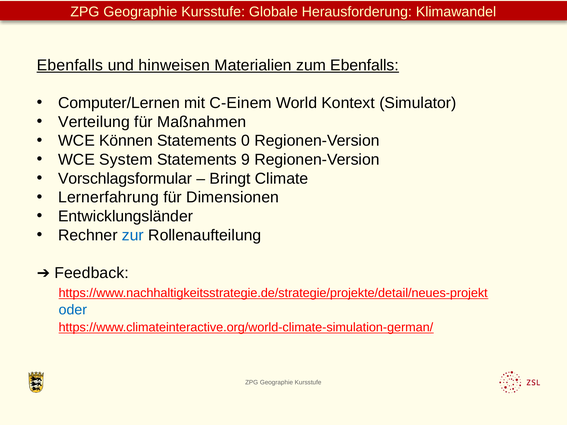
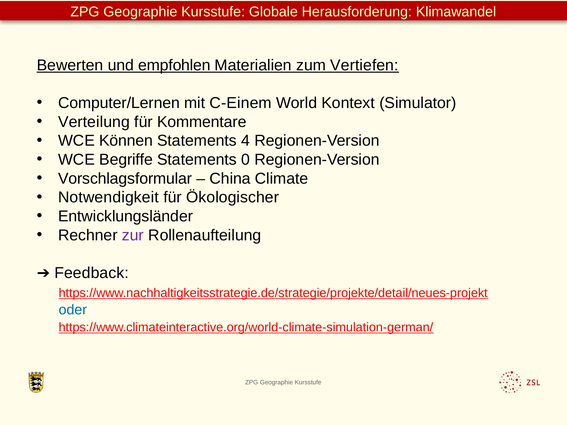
Ebenfalls at (70, 65): Ebenfalls -> Bewerten
hinweisen: hinweisen -> empfohlen
zum Ebenfalls: Ebenfalls -> Vertiefen
Maßnahmen: Maßnahmen -> Kommentare
0: 0 -> 4
System: System -> Begriffe
9: 9 -> 0
Bringt: Bringt -> China
Lernerfahrung: Lernerfahrung -> Notwendigkeit
Dimensionen: Dimensionen -> Ökologischer
zur colour: blue -> purple
